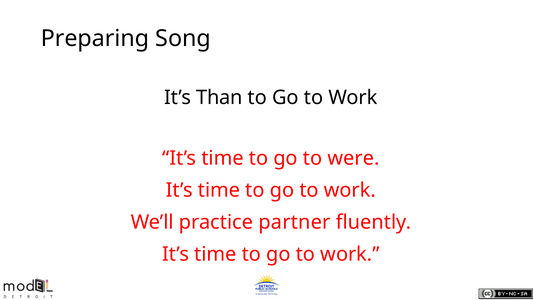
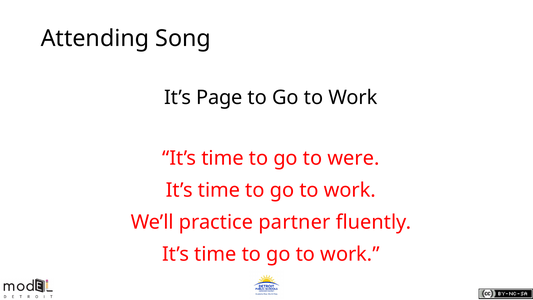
Preparing: Preparing -> Attending
Than: Than -> Page
